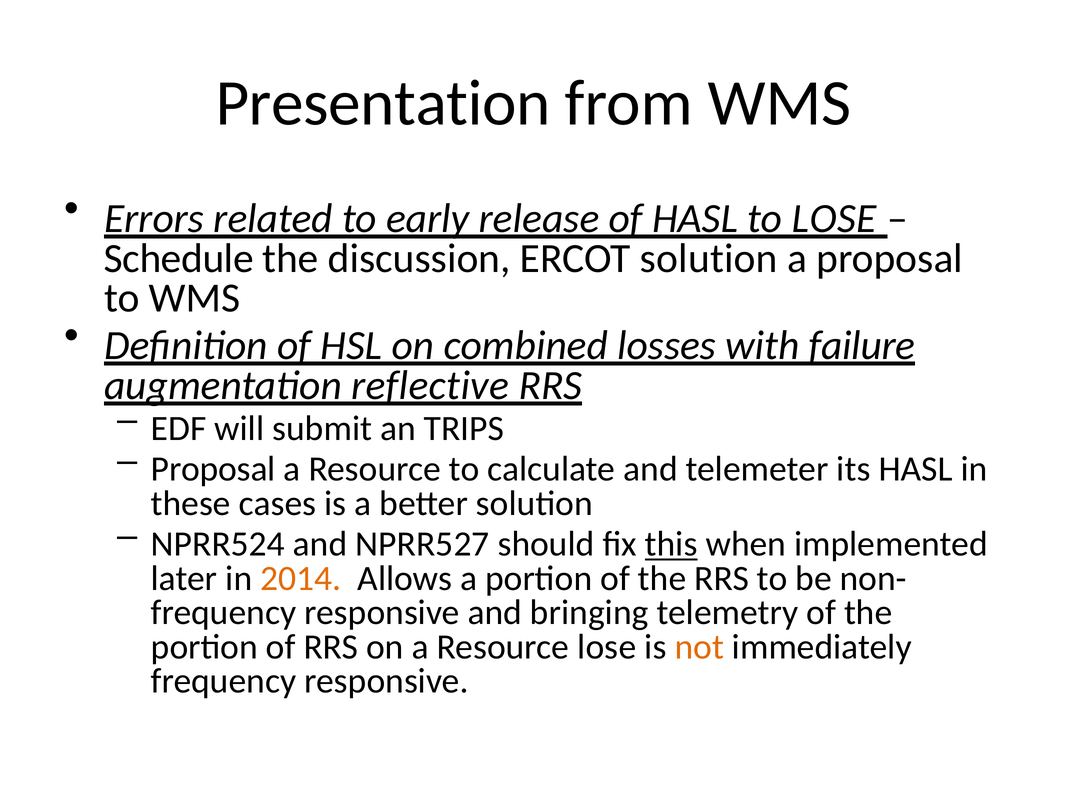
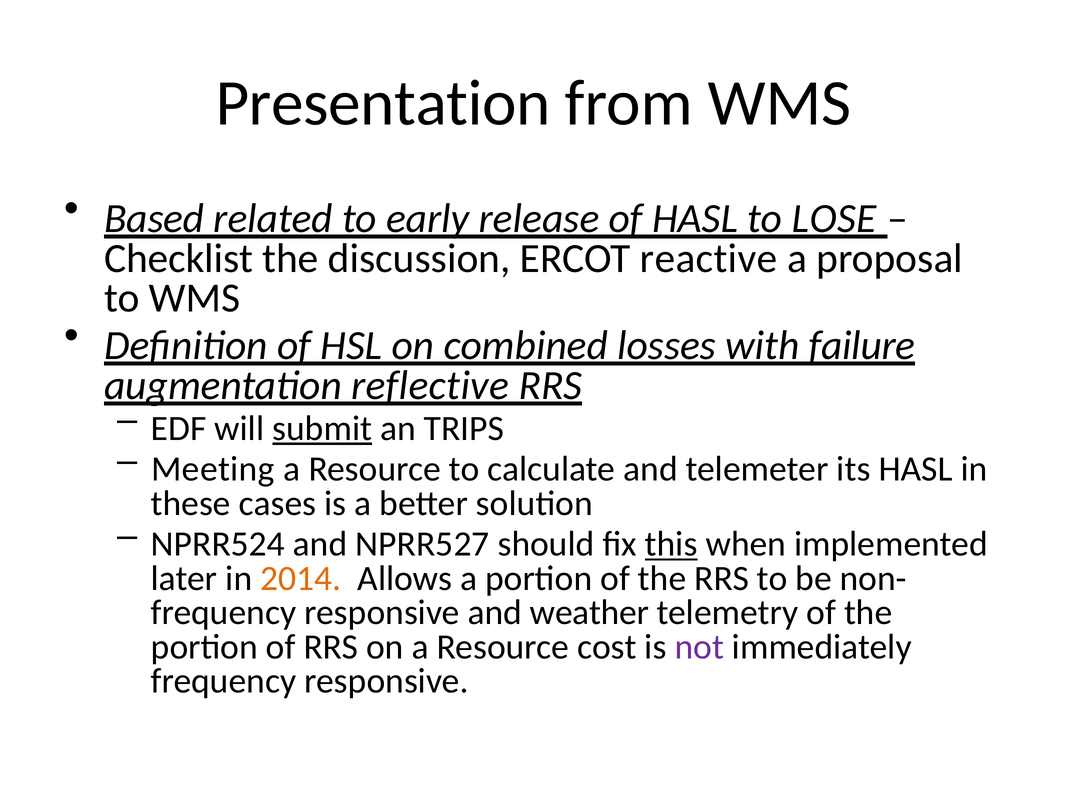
Errors: Errors -> Based
Schedule: Schedule -> Checklist
ERCOT solution: solution -> reactive
submit underline: none -> present
Proposal at (213, 469): Proposal -> Meeting
bringing: bringing -> weather
Resource lose: lose -> cost
not colour: orange -> purple
